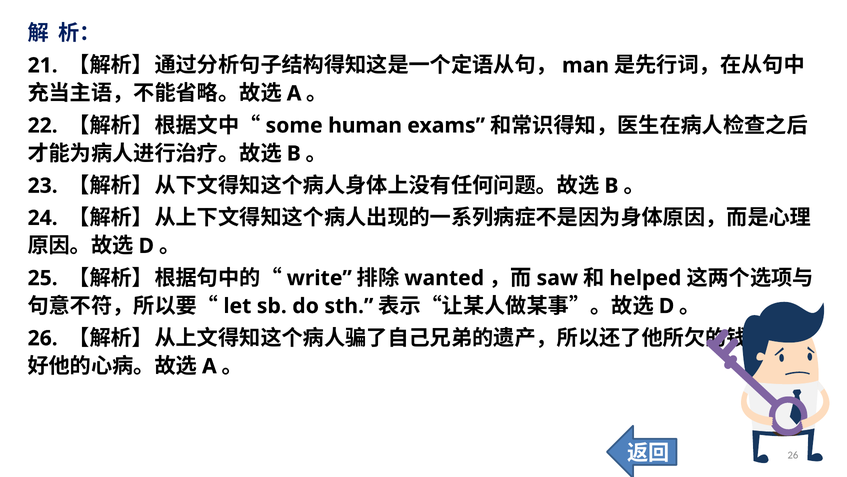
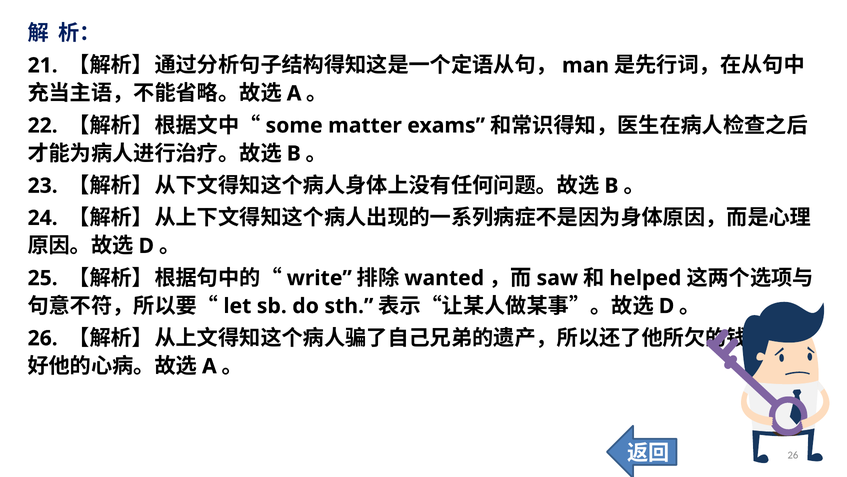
human: human -> matter
